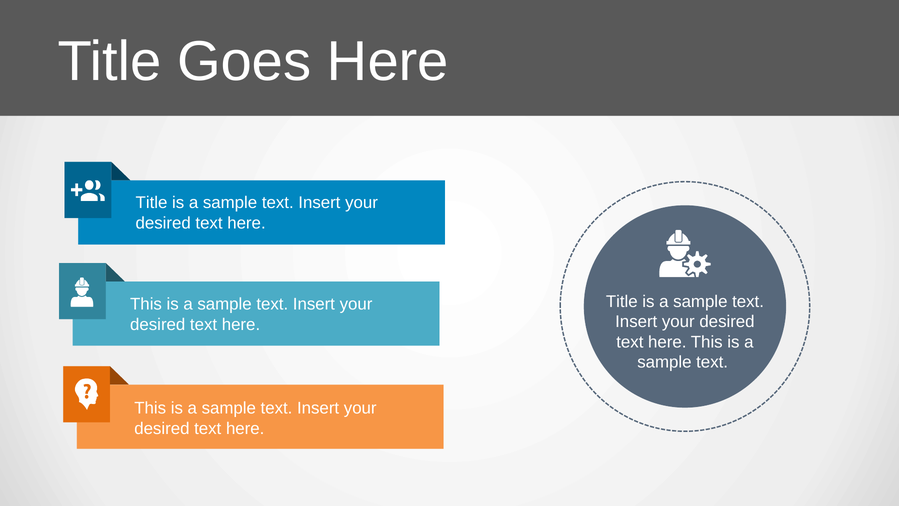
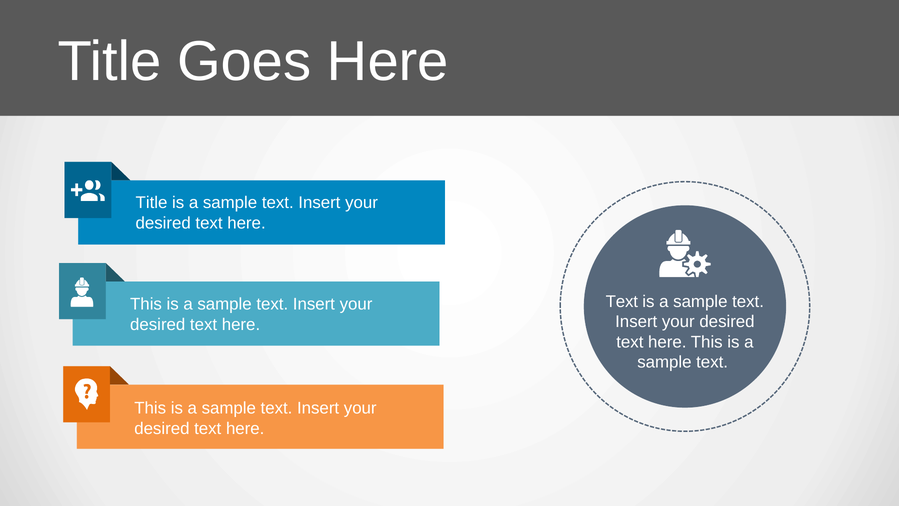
Title at (622, 301): Title -> Text
